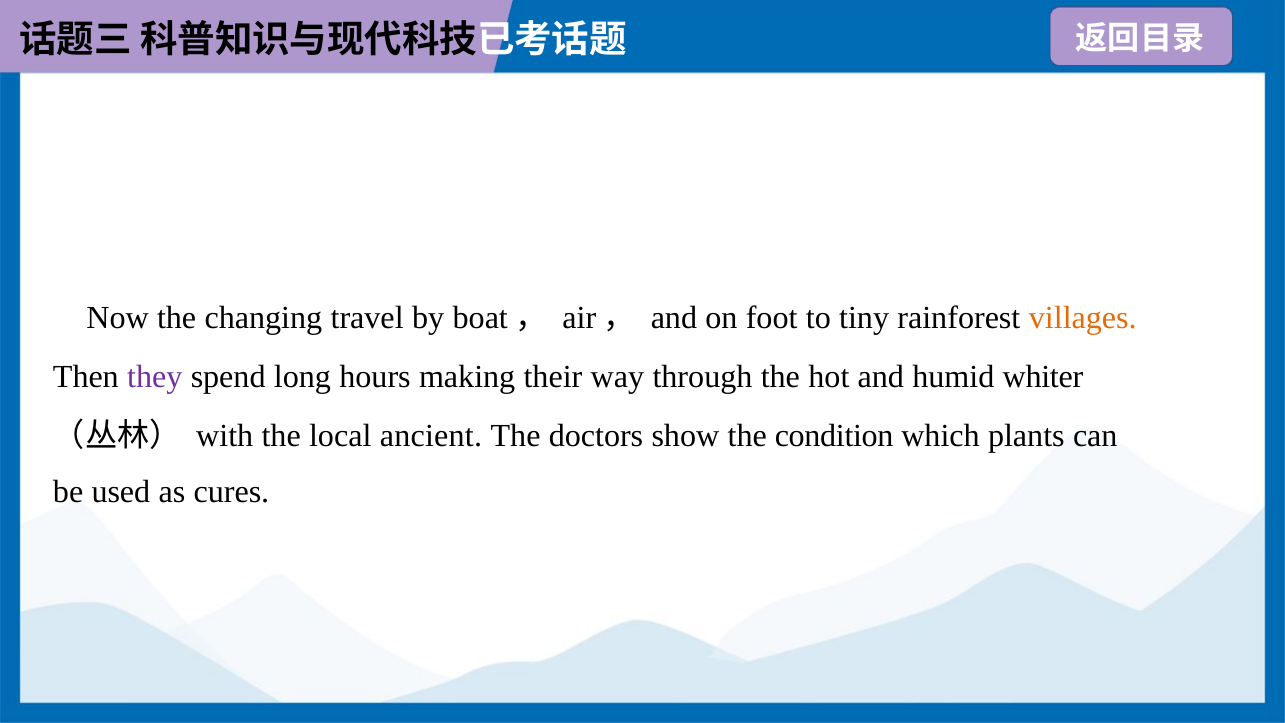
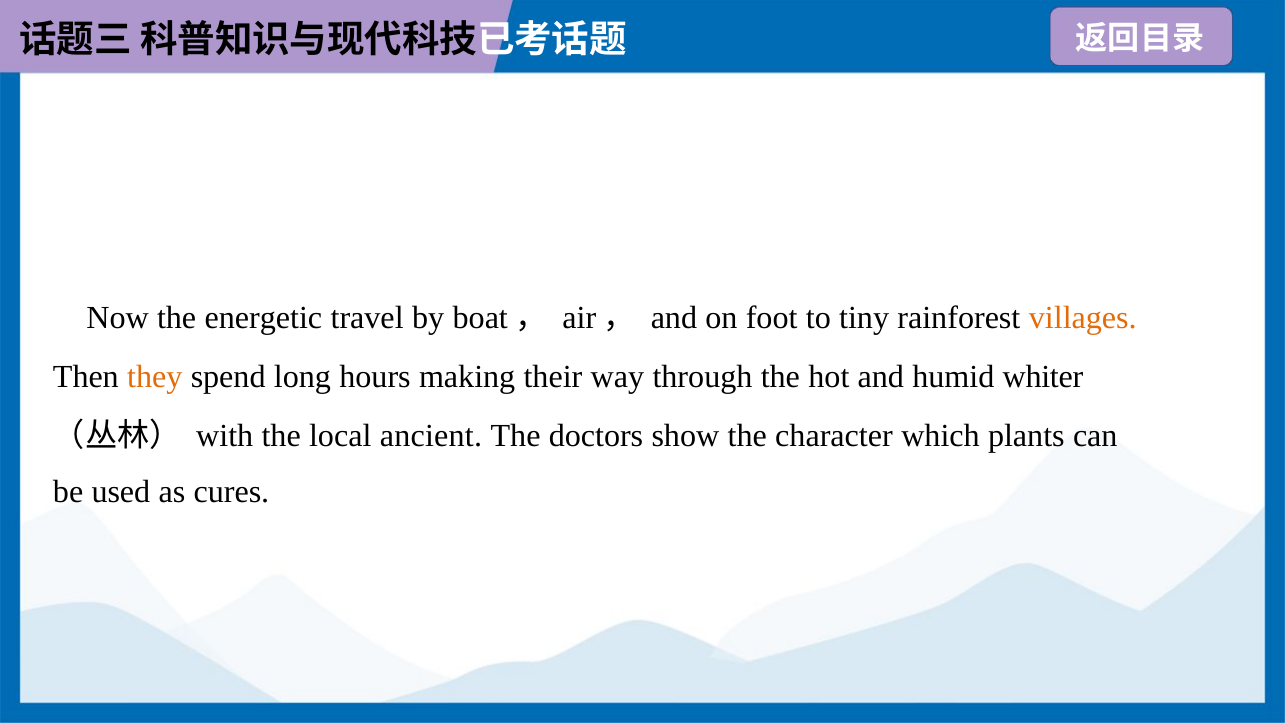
changing: changing -> energetic
they colour: purple -> orange
condition: condition -> character
